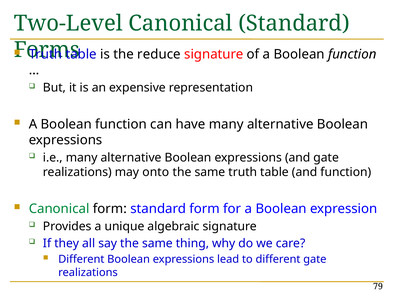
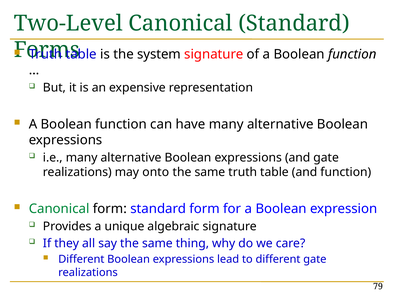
reduce: reduce -> system
